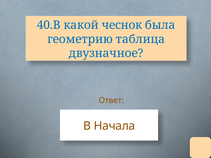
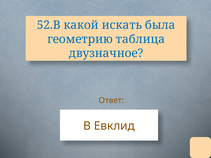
40.В: 40.В -> 52.В
чеснок: чеснок -> искать
Начала: Начала -> Евклид
